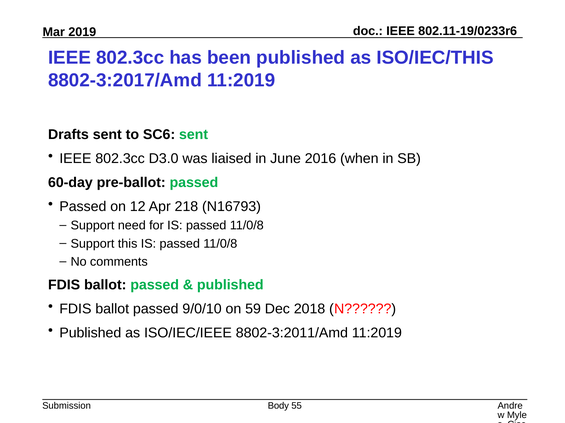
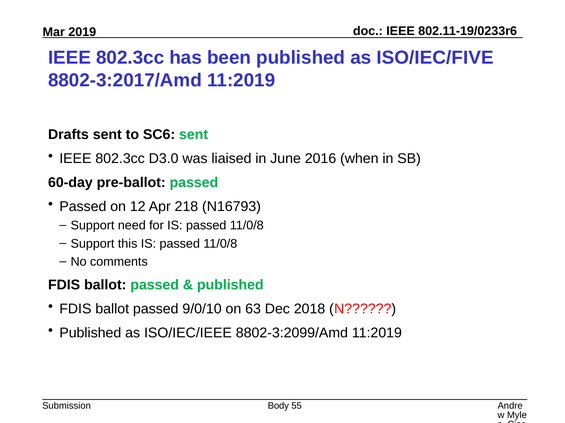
ISO/IEC/THIS: ISO/IEC/THIS -> ISO/IEC/FIVE
59: 59 -> 63
8802-3:2011/Amd: 8802-3:2011/Amd -> 8802-3:2099/Amd
